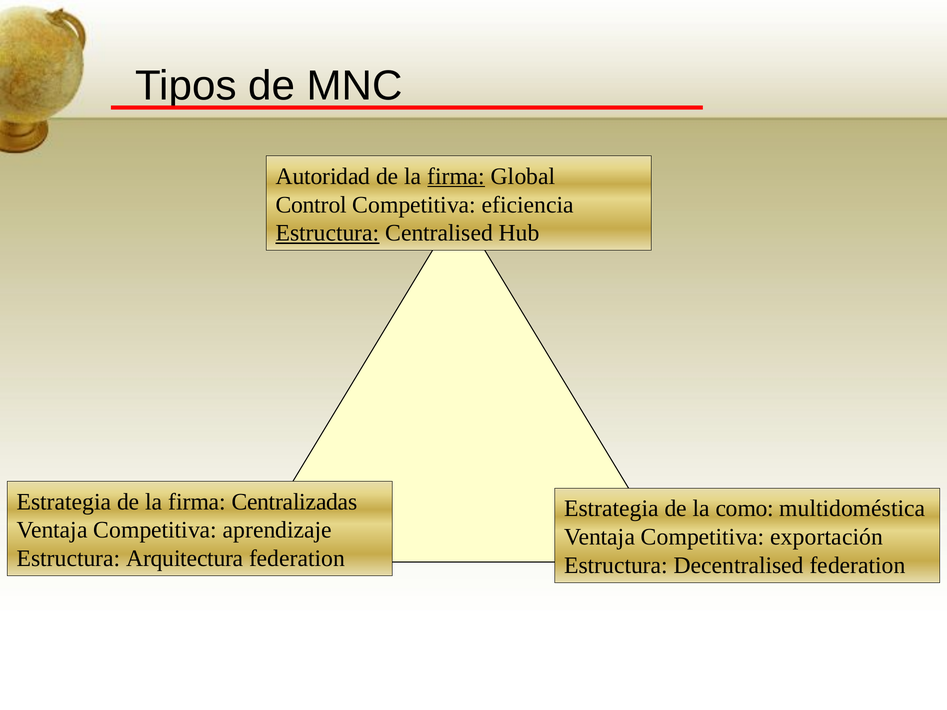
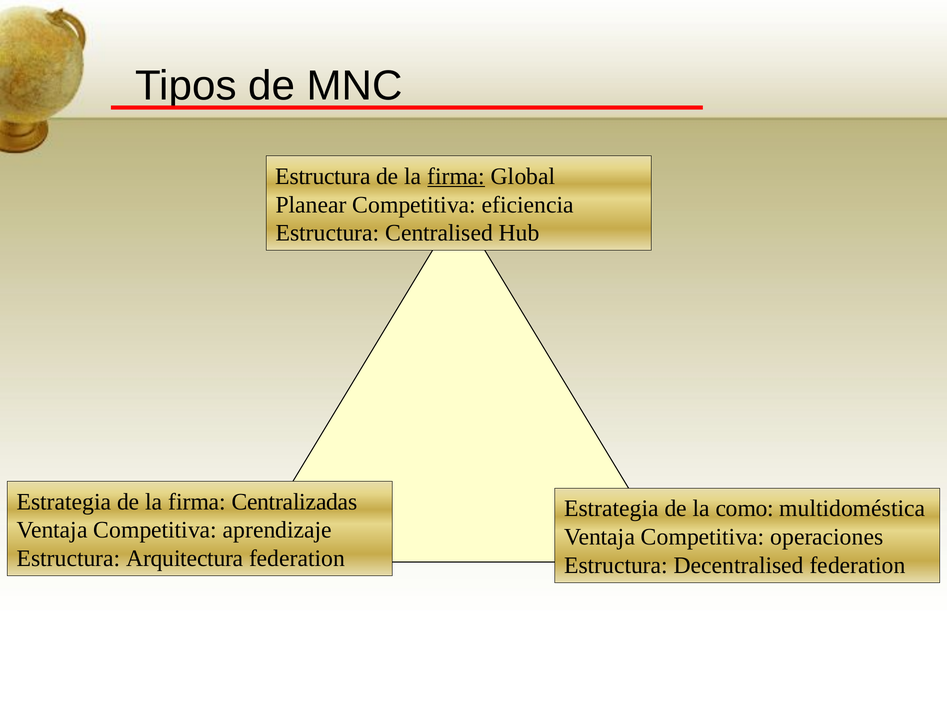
Autoridad at (323, 176): Autoridad -> Estructura
Control: Control -> Planear
Estructura at (328, 233) underline: present -> none
exportación: exportación -> operaciones
